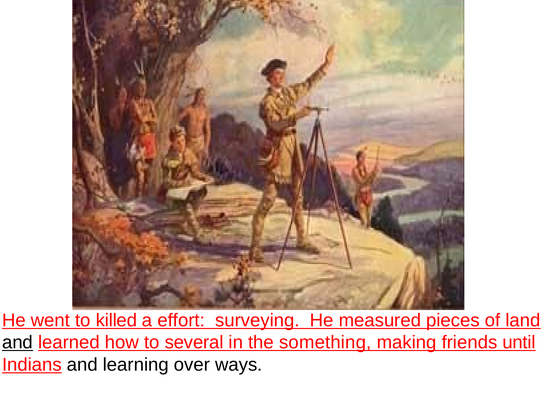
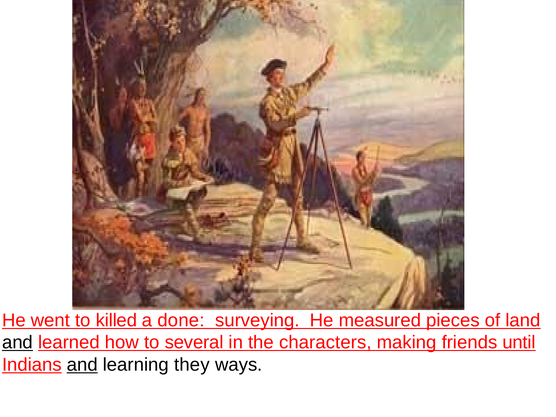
effort: effort -> done
something: something -> characters
and at (82, 365) underline: none -> present
over: over -> they
